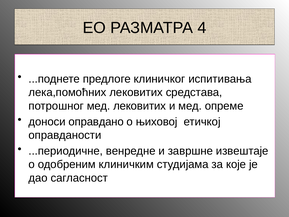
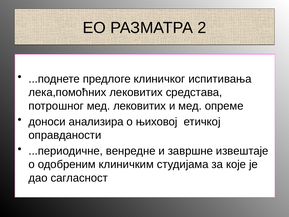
4: 4 -> 2
оправдано: оправдано -> анализира
